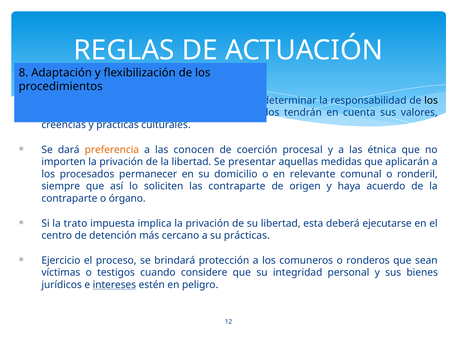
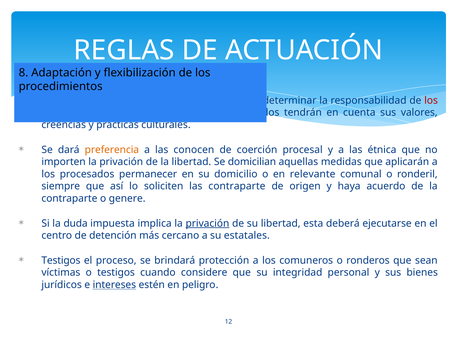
los at (431, 100) colour: black -> red
presentar: presentar -> domicilian
órgano: órgano -> genere
trato: trato -> duda
privación at (207, 223) underline: none -> present
su prácticas: prácticas -> estatales
Ejercicio at (61, 260): Ejercicio -> Testigos
